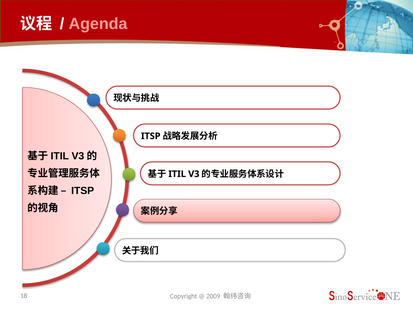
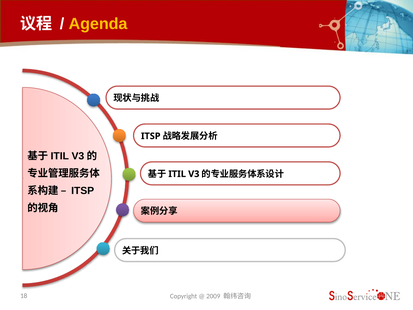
Agenda colour: pink -> yellow
